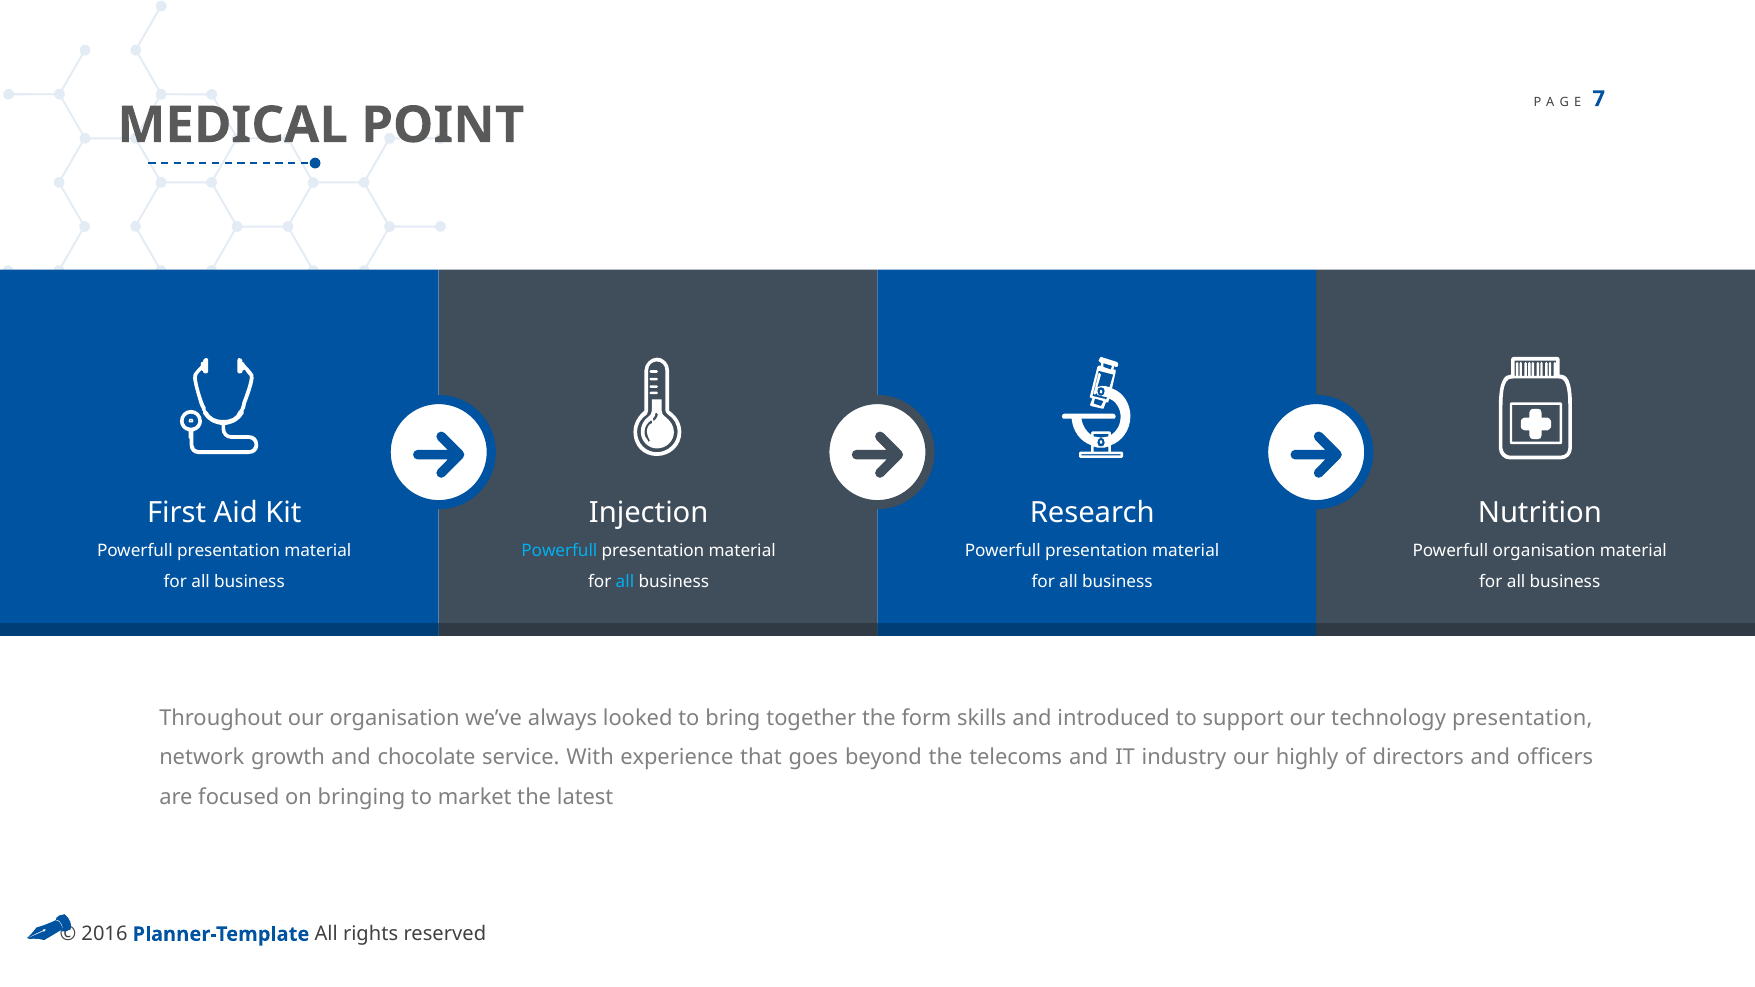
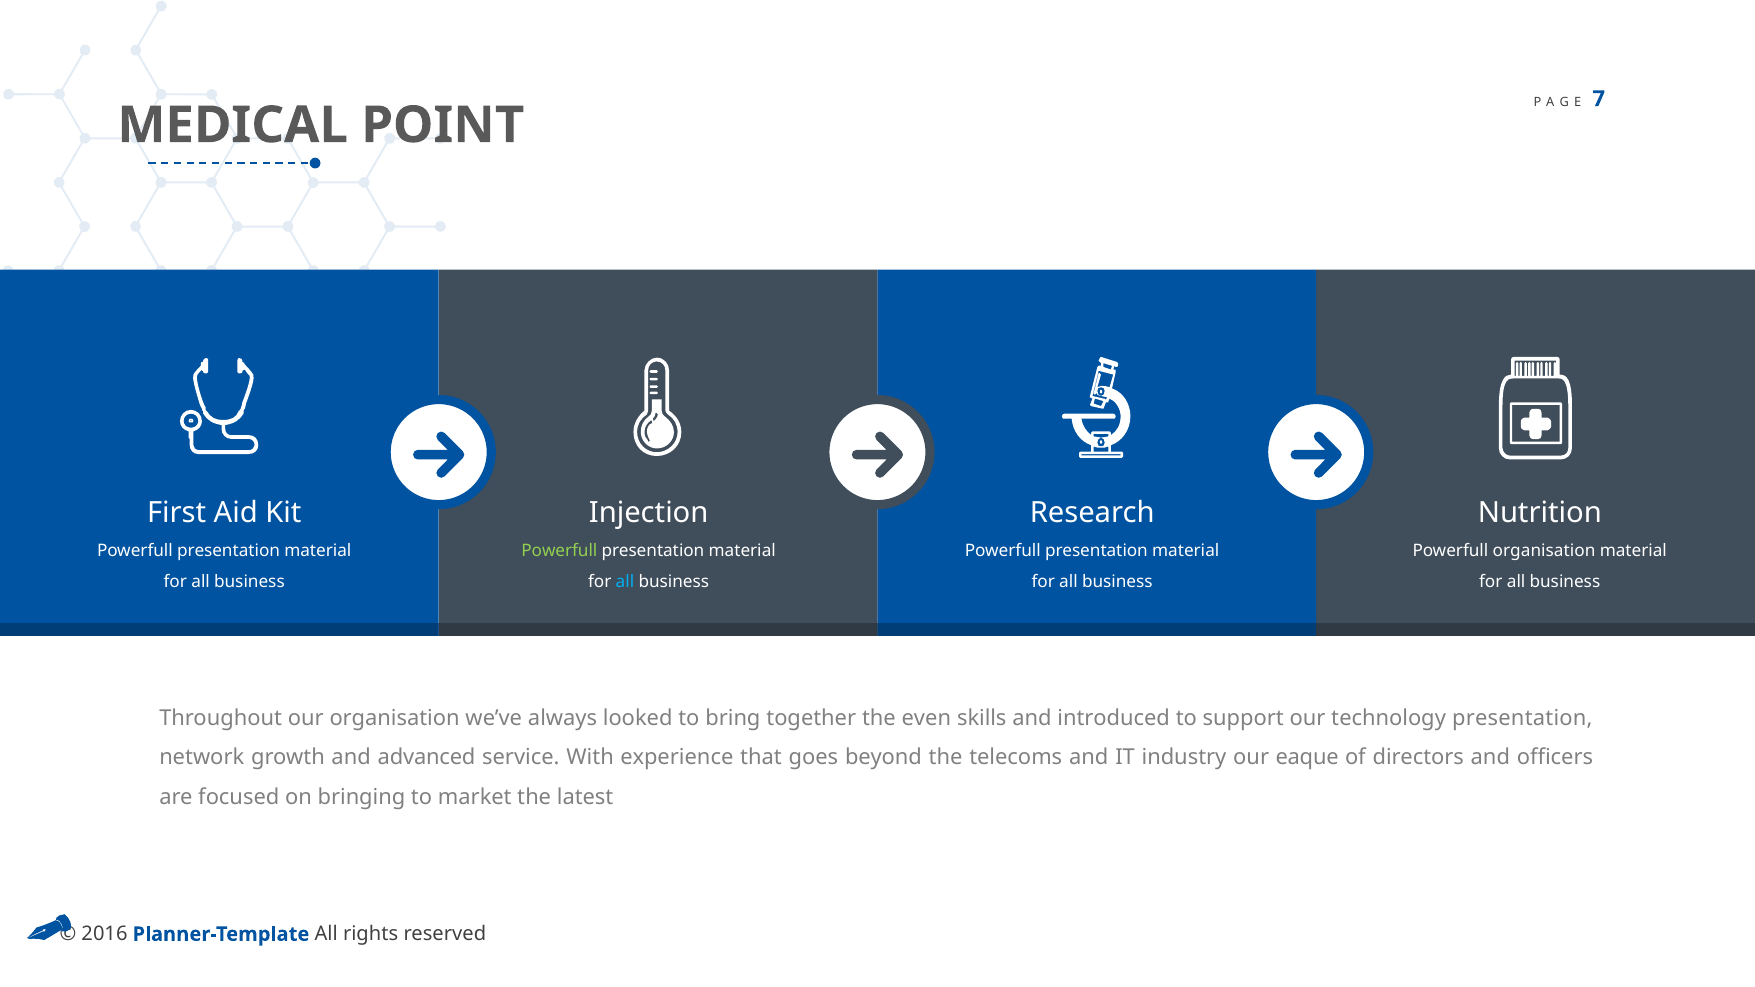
Powerfull at (559, 551) colour: light blue -> light green
form: form -> even
chocolate: chocolate -> advanced
highly: highly -> eaque
